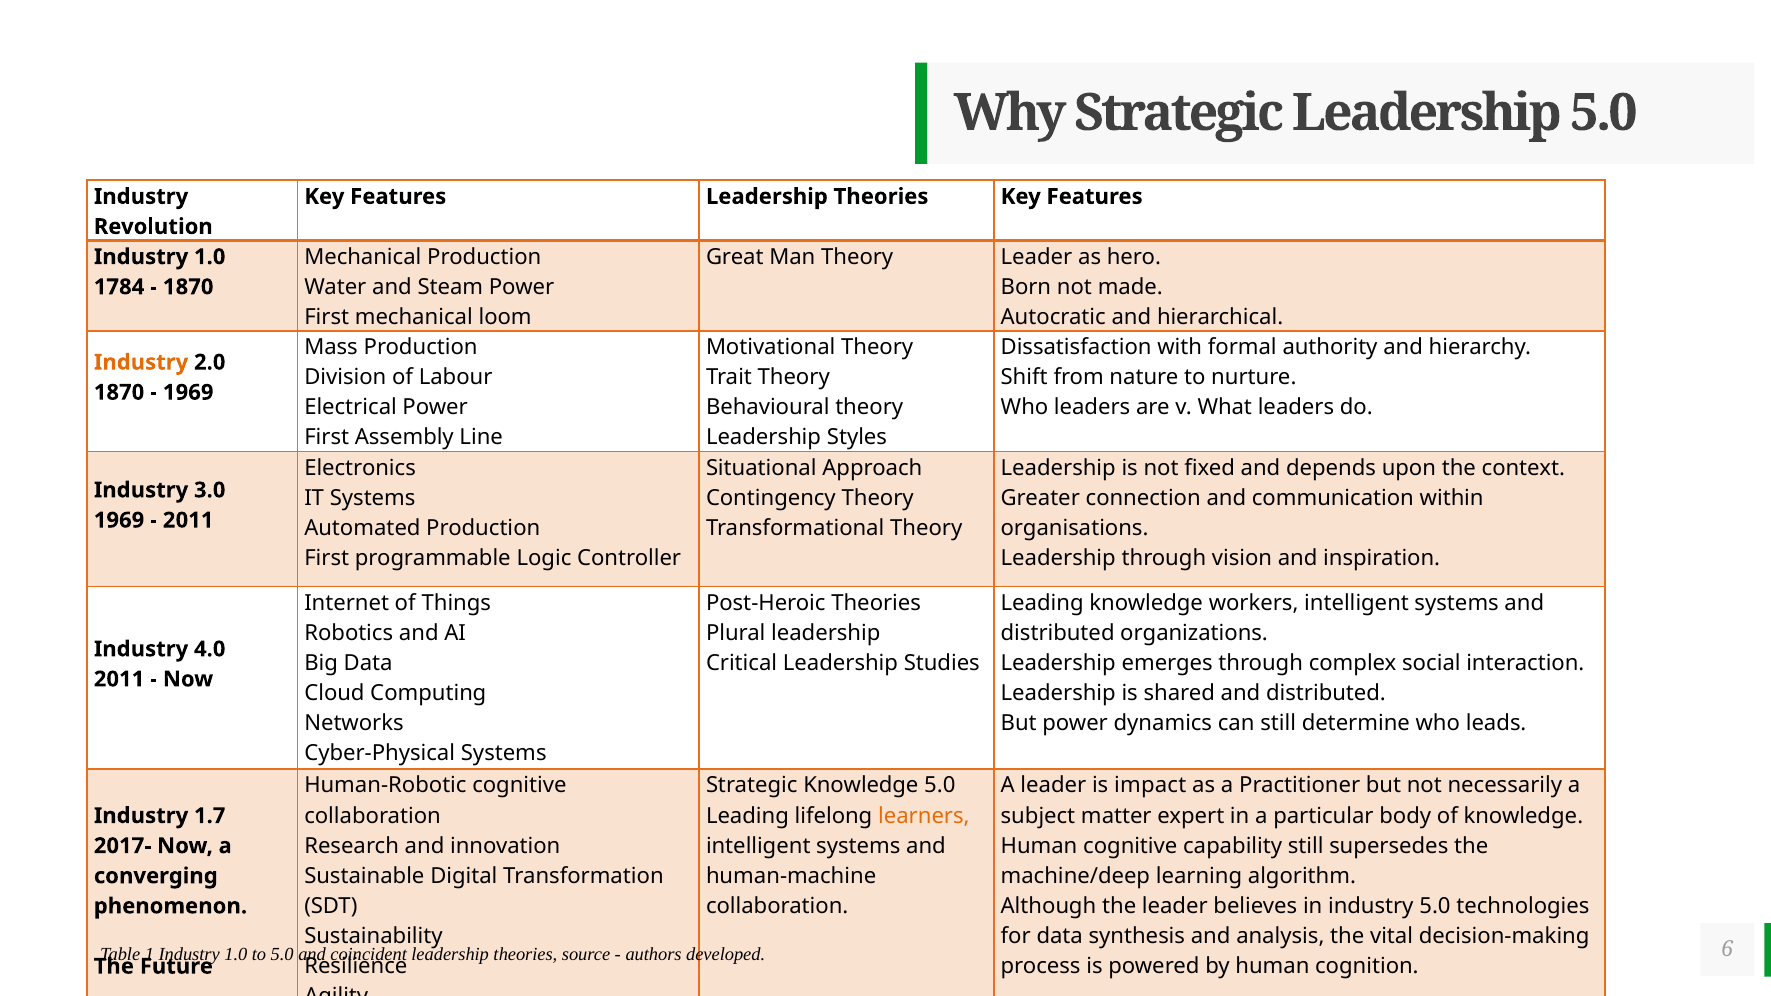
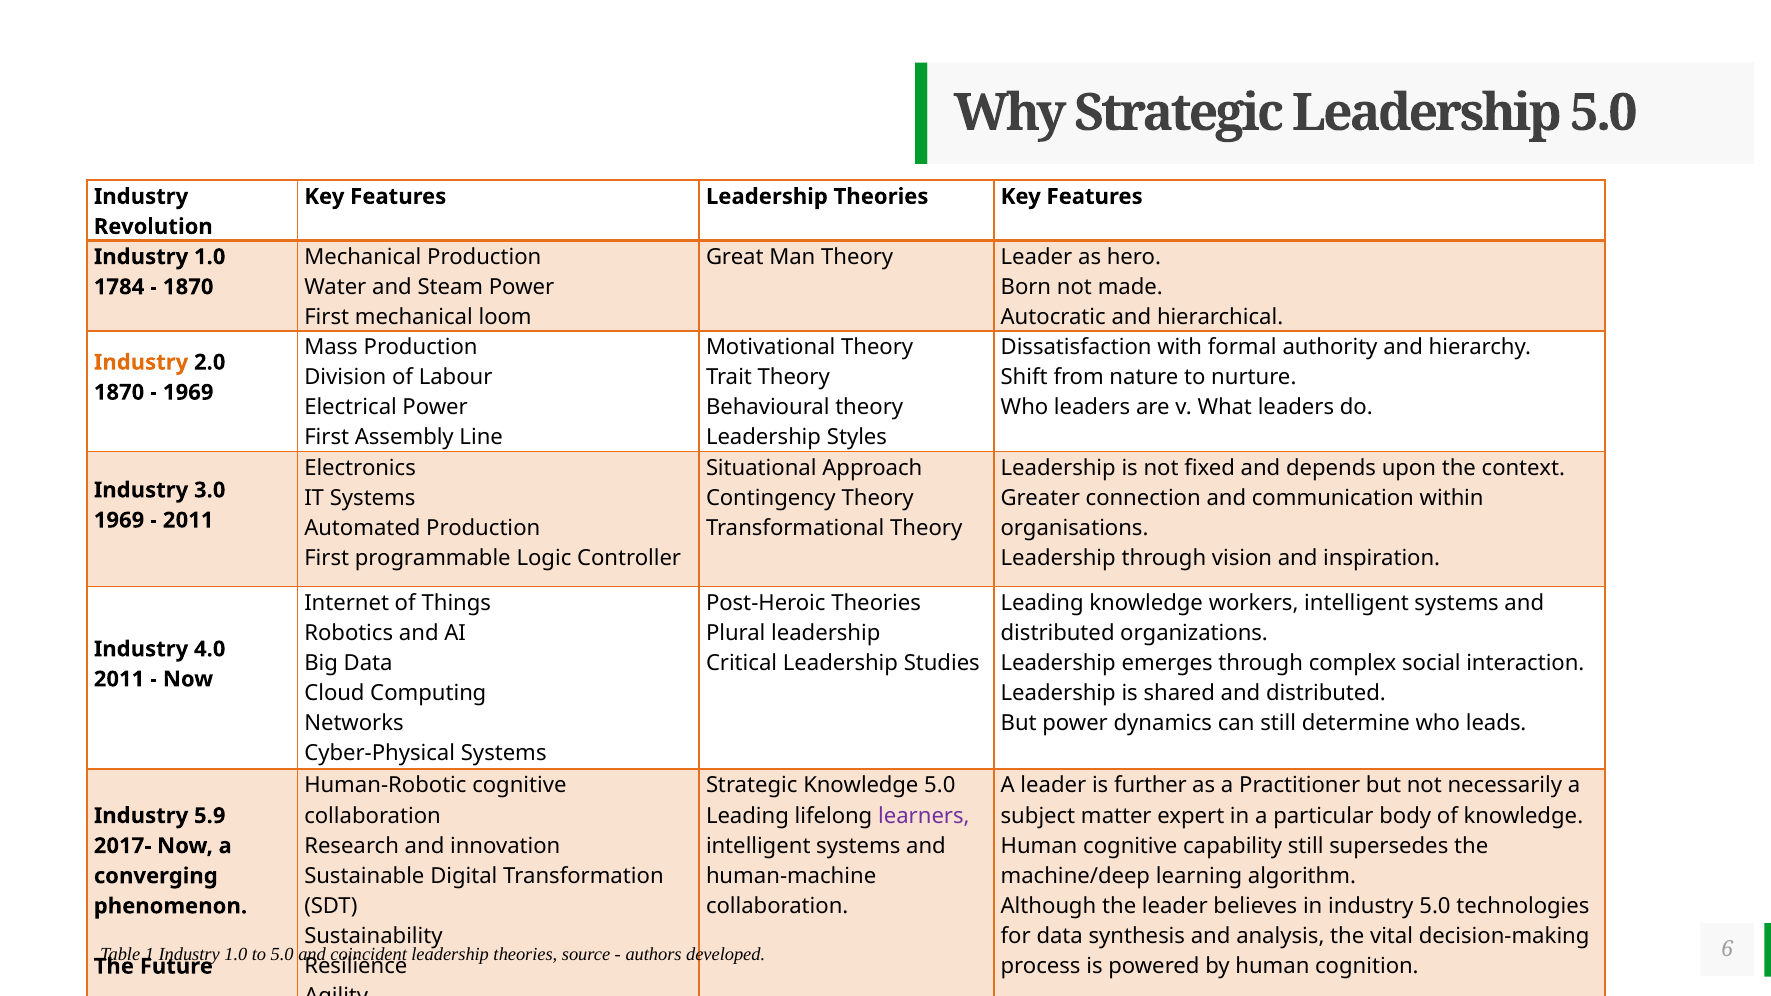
impact: impact -> further
learners colour: orange -> purple
1.7: 1.7 -> 5.9
